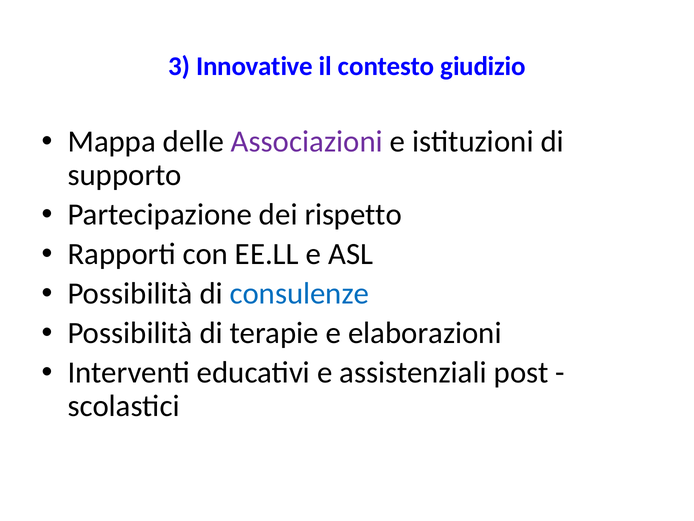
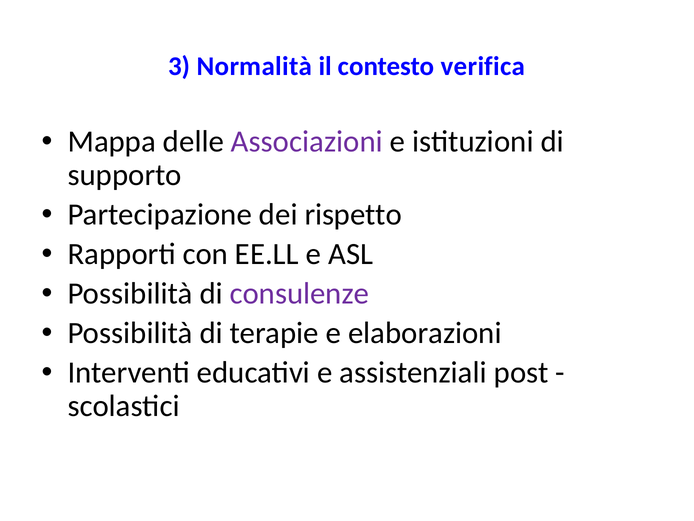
Innovative: Innovative -> Normalità
giudizio: giudizio -> verifica
consulenze colour: blue -> purple
